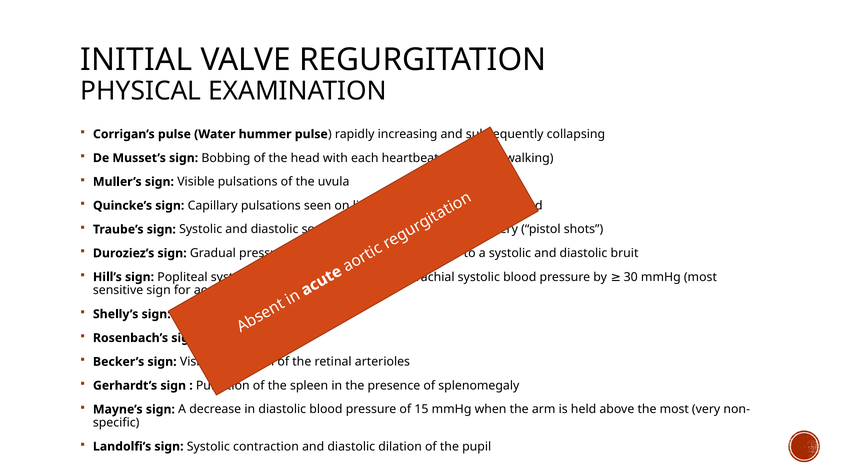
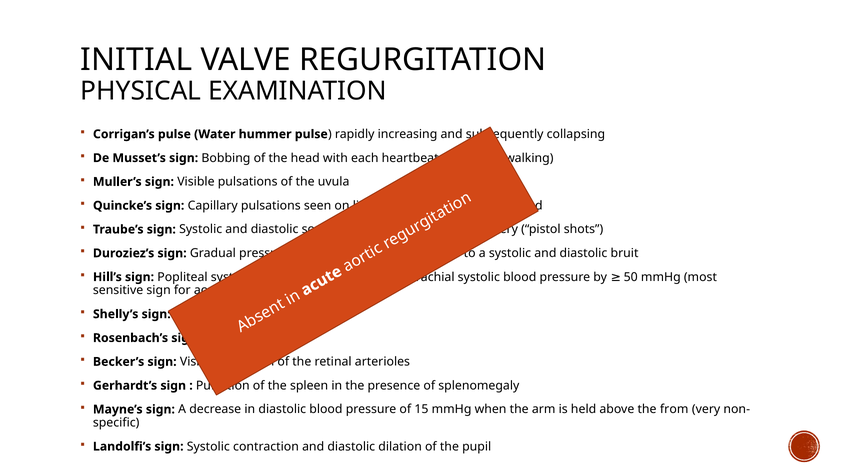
30: 30 -> 50
the most: most -> from
